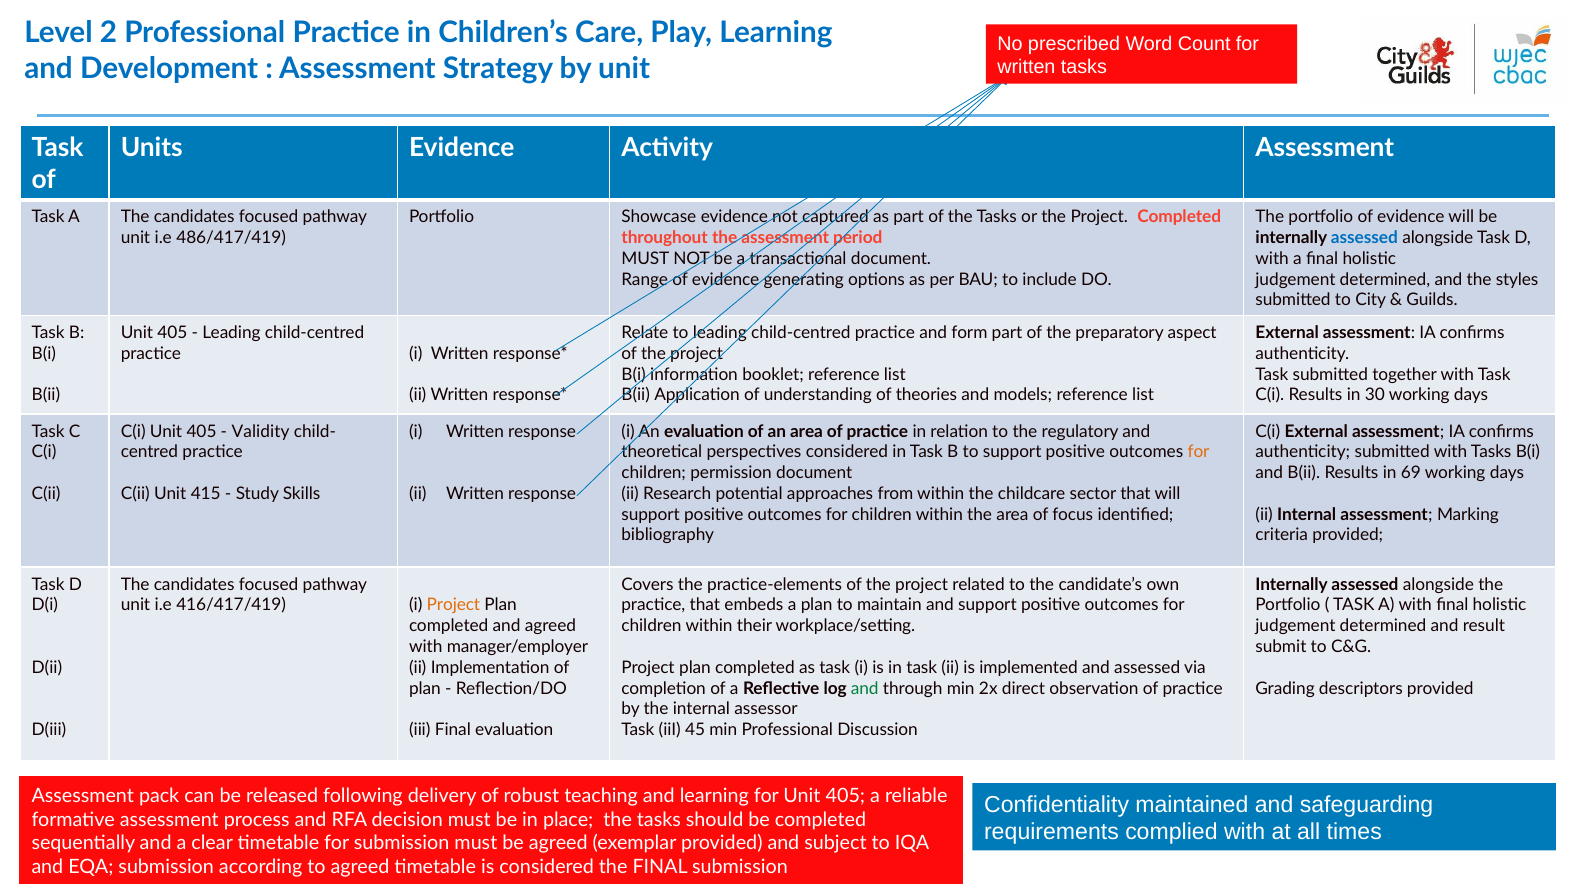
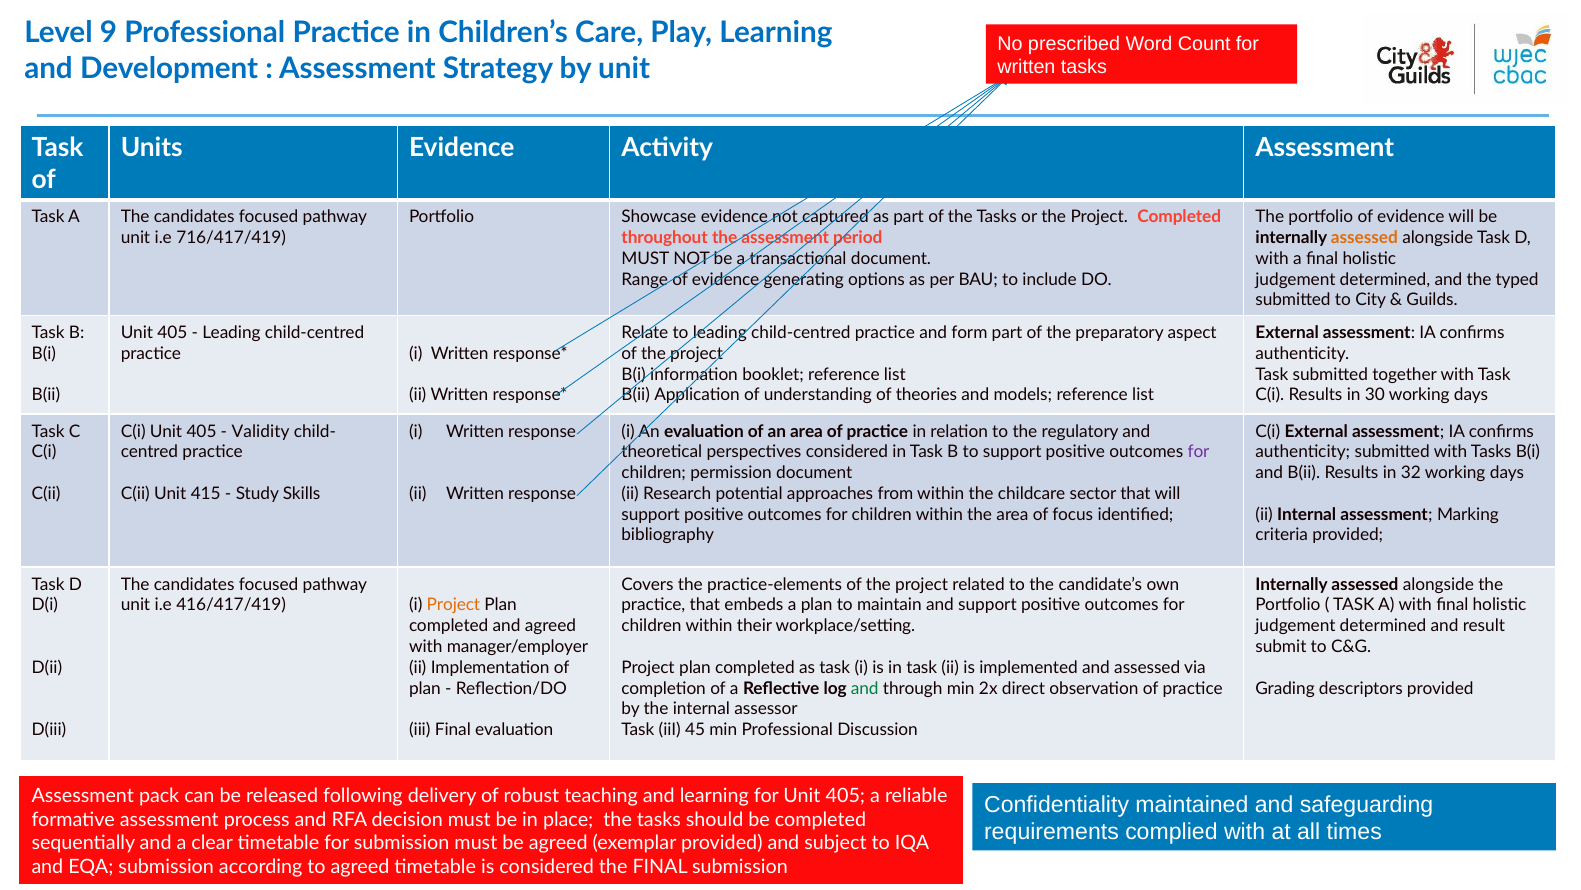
2: 2 -> 9
486/417/419: 486/417/419 -> 716/417/419
assessed at (1364, 238) colour: blue -> orange
styles: styles -> typed
for at (1199, 452) colour: orange -> purple
69: 69 -> 32
